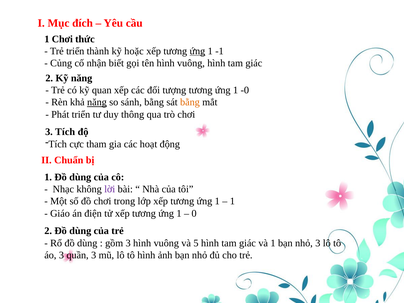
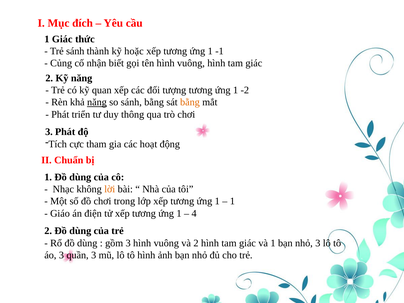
1 Chơi: Chơi -> Giác
Trẻ triển: triển -> sánh
ứng at (197, 51) underline: present -> none
-0: -0 -> -2
3 Tích: Tích -> Phát
lời colour: purple -> orange
0: 0 -> 4
và 5: 5 -> 2
